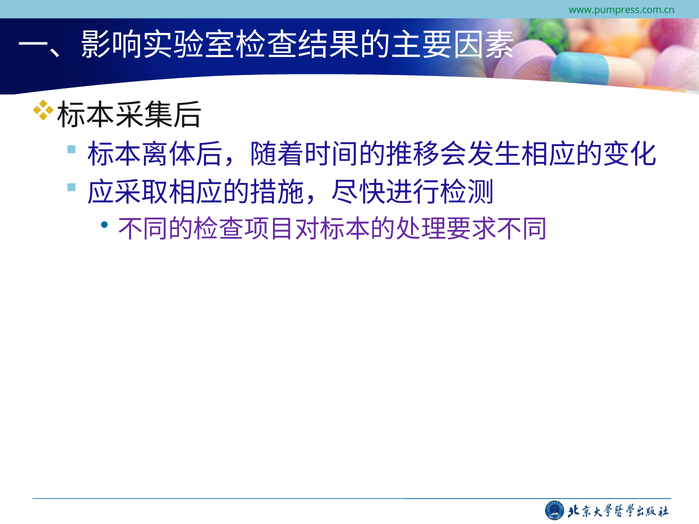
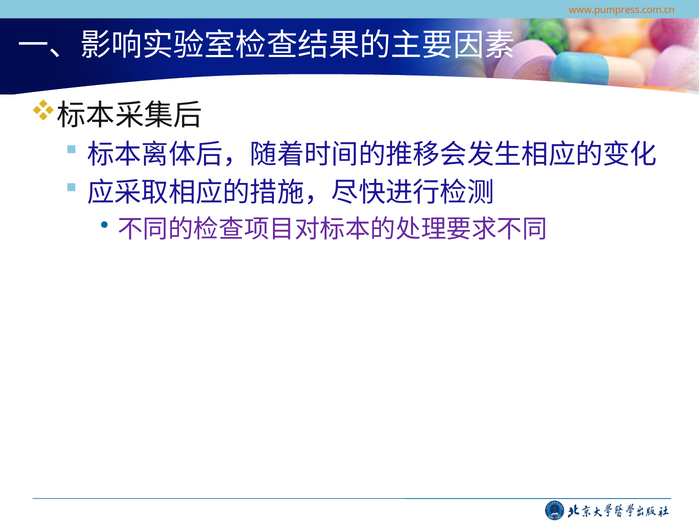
www.pumpress.com.cn colour: green -> orange
